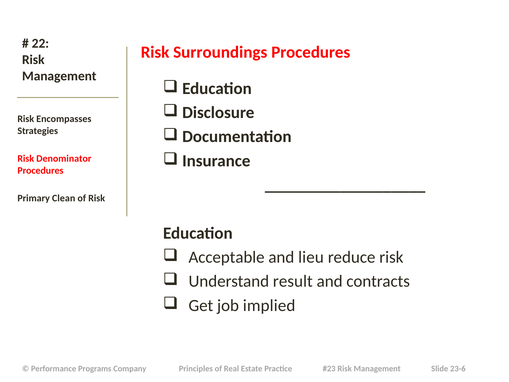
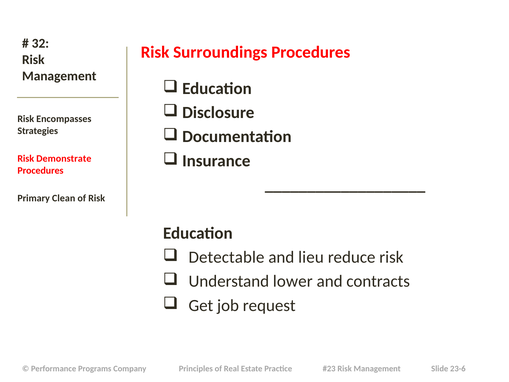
22: 22 -> 32
Denominator: Denominator -> Demonstrate
Acceptable: Acceptable -> Detectable
result: result -> lower
implied: implied -> request
